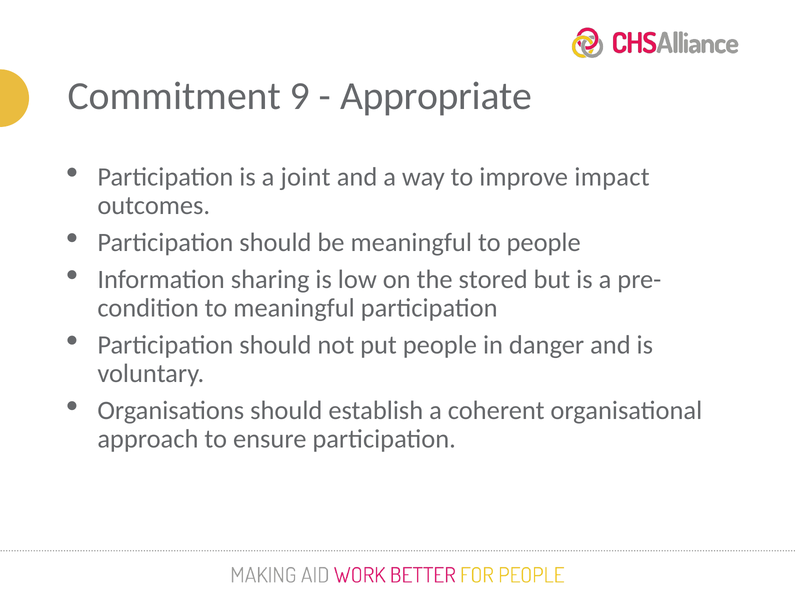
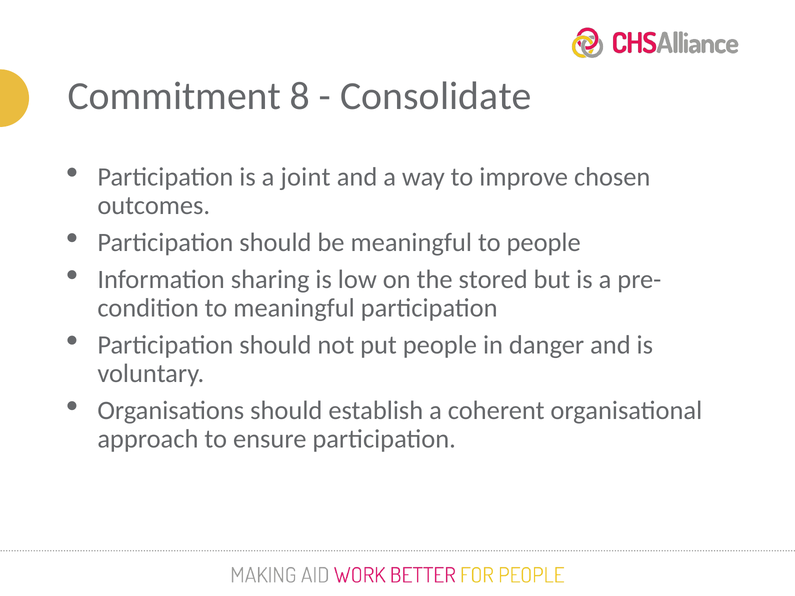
9: 9 -> 8
Appropriate: Appropriate -> Consolidate
impact: impact -> chosen
